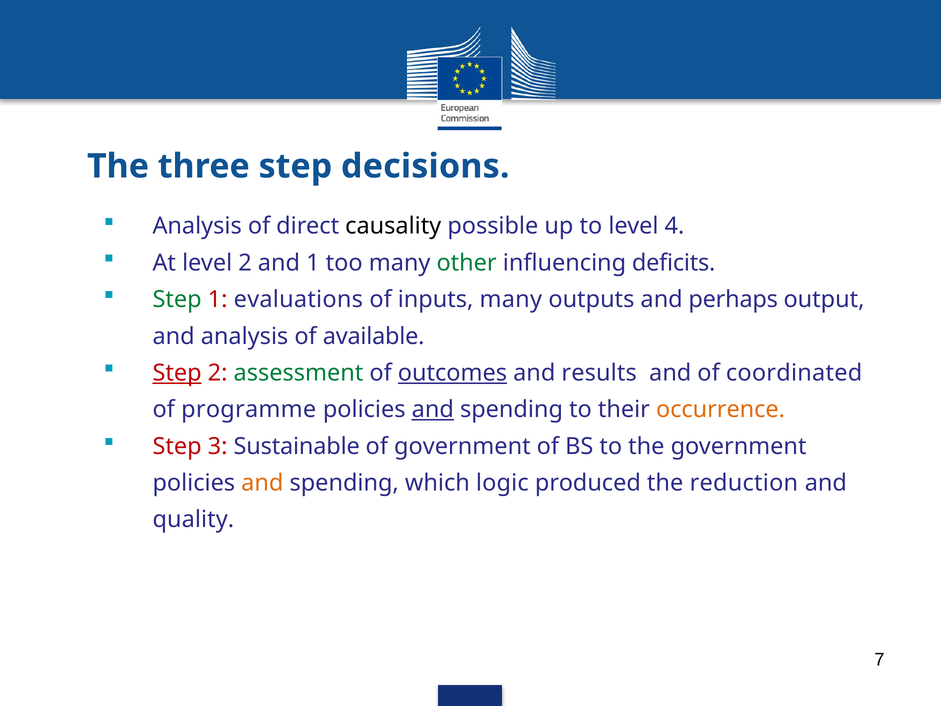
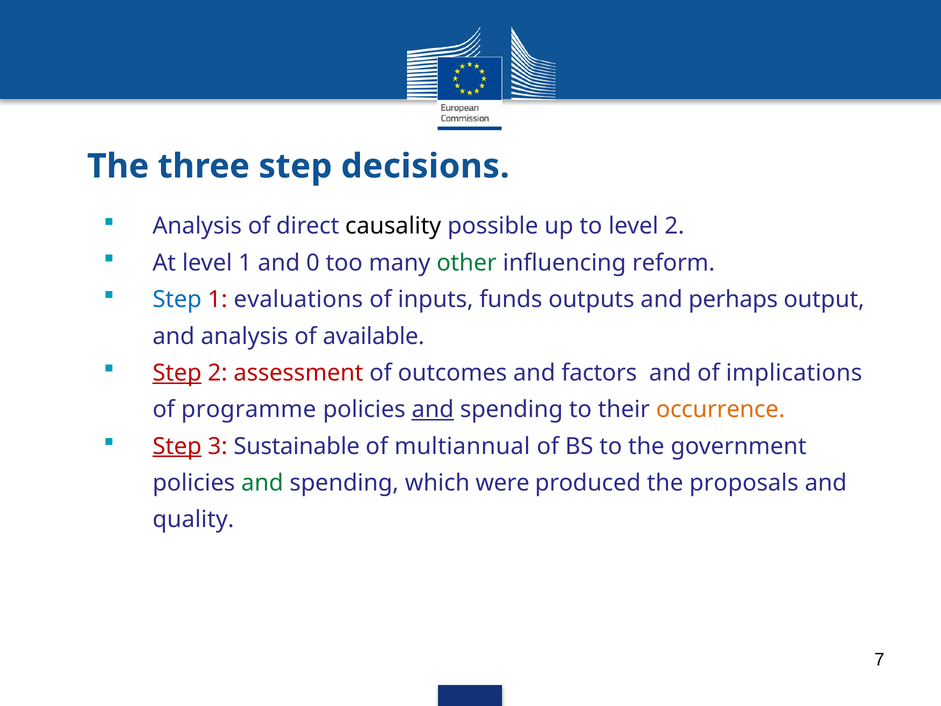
level 4: 4 -> 2
level 2: 2 -> 1
and 1: 1 -> 0
deficits: deficits -> reform
Step at (177, 299) colour: green -> blue
inputs many: many -> funds
assessment colour: green -> red
outcomes underline: present -> none
results: results -> factors
coordinated: coordinated -> implications
Step at (177, 446) underline: none -> present
of government: government -> multiannual
and at (262, 483) colour: orange -> green
logic: logic -> were
reduction: reduction -> proposals
